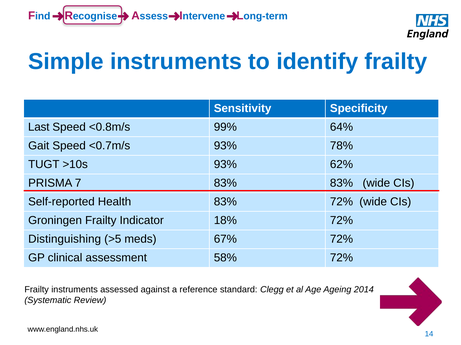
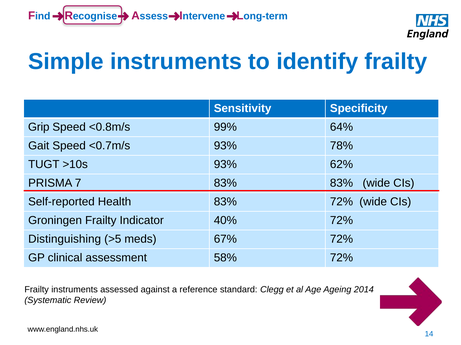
Last: Last -> Grip
18%: 18% -> 40%
